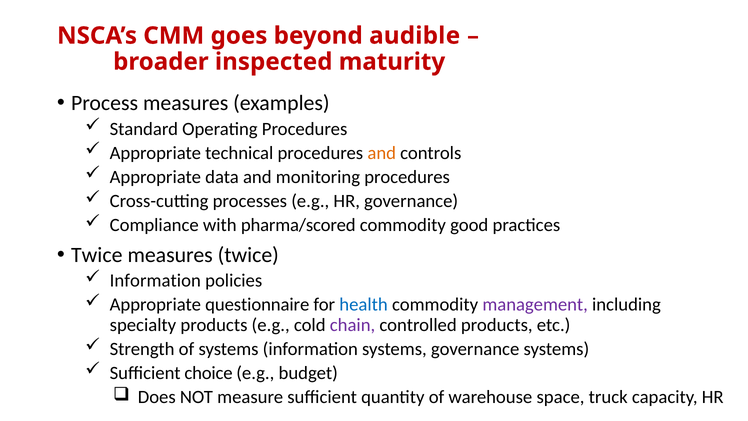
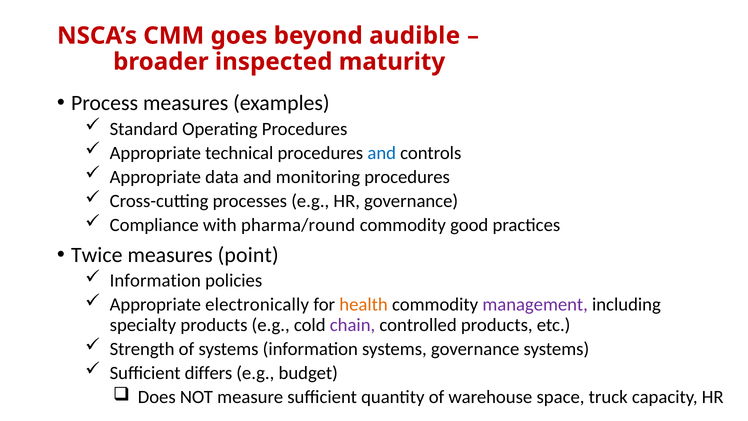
and at (382, 153) colour: orange -> blue
pharma/scored: pharma/scored -> pharma/round
measures twice: twice -> point
questionnaire: questionnaire -> electronically
health colour: blue -> orange
choice: choice -> differs
